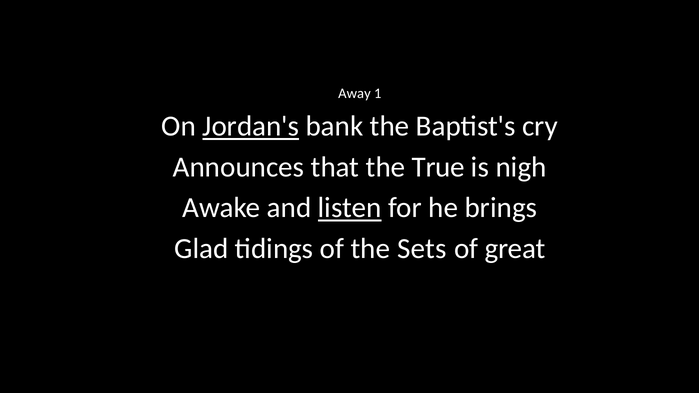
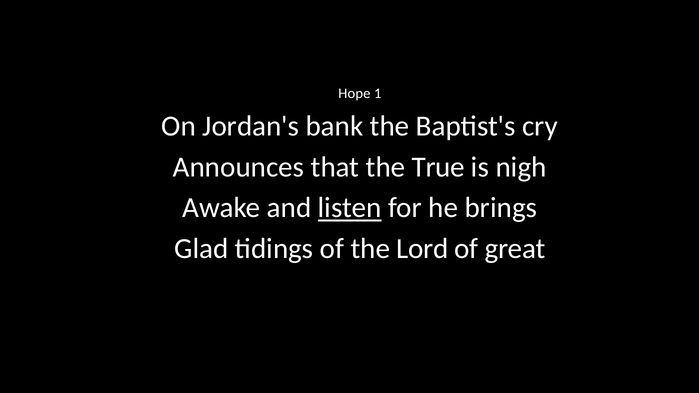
Away: Away -> Hope
Jordan's underline: present -> none
Sets: Sets -> Lord
